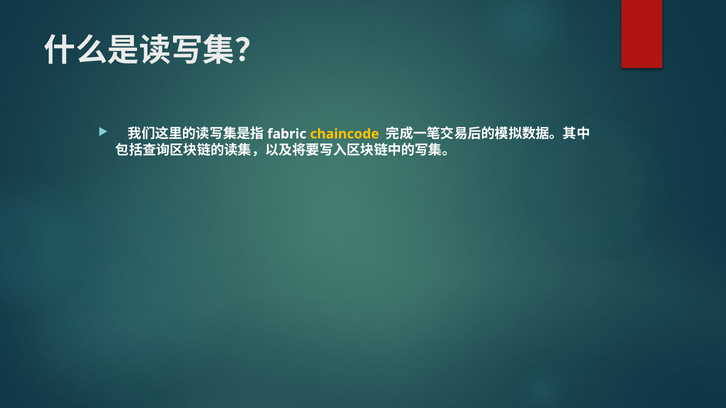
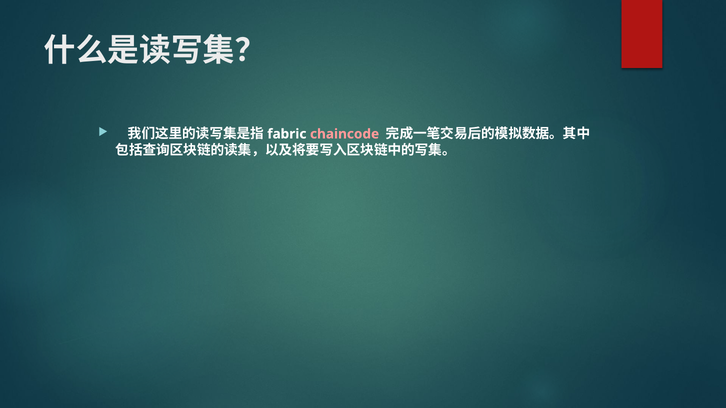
chaincode colour: yellow -> pink
